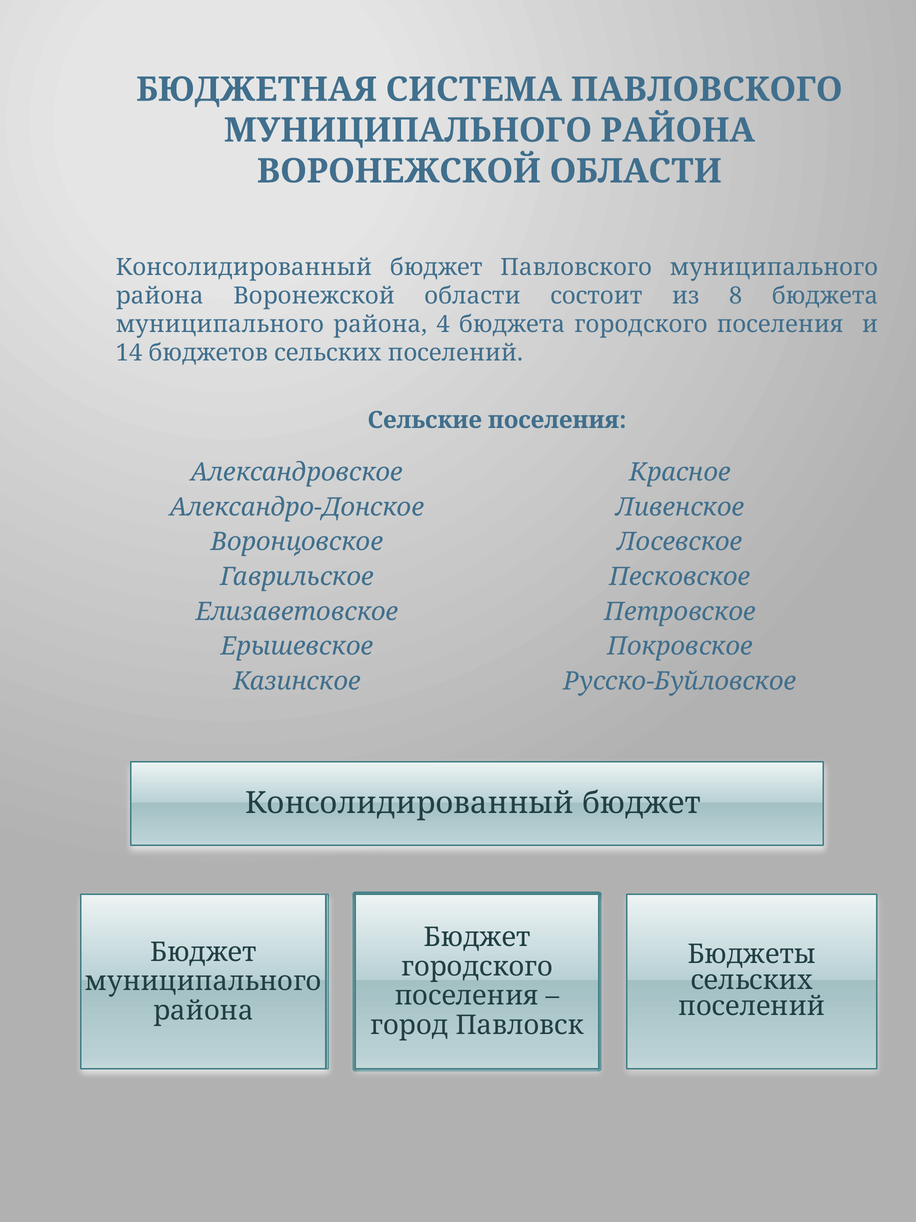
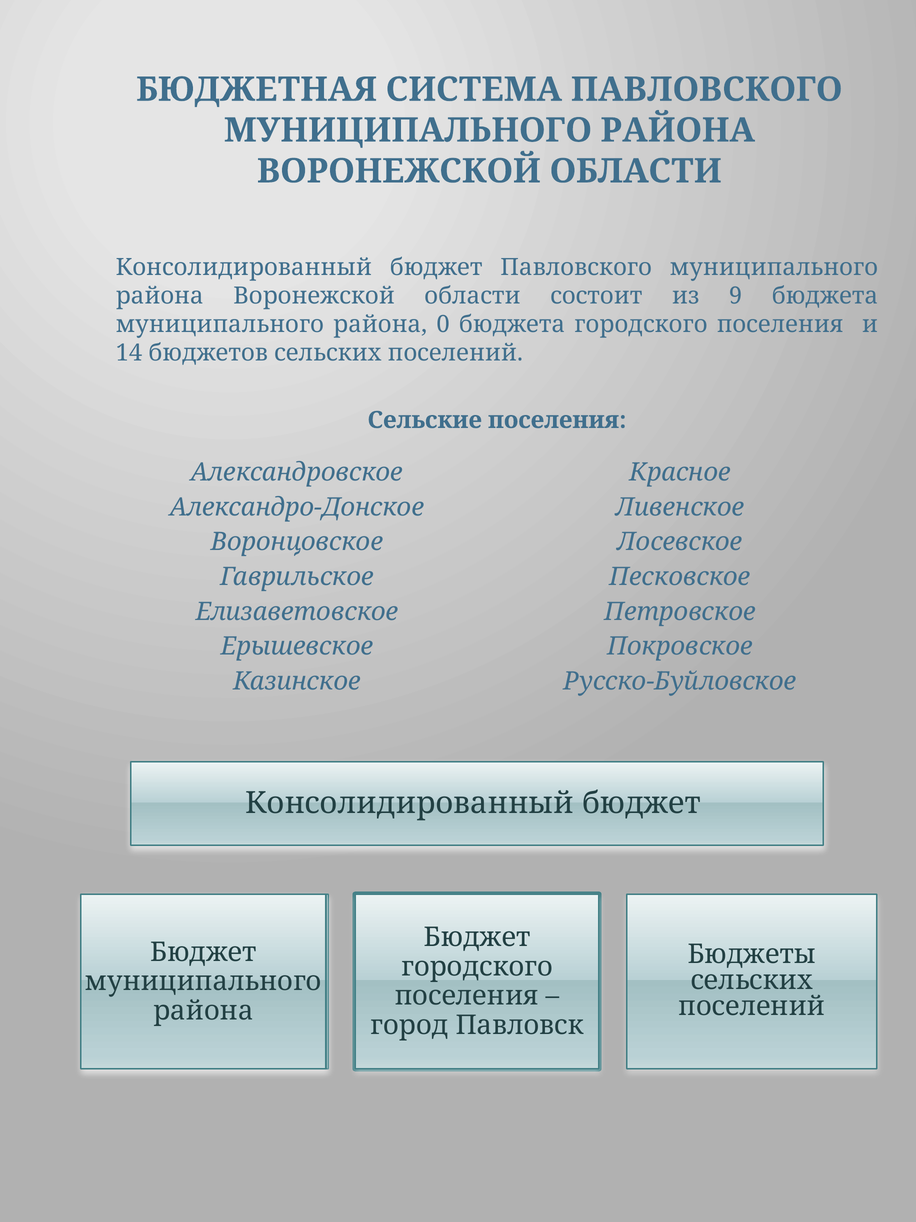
8: 8 -> 9
4: 4 -> 0
